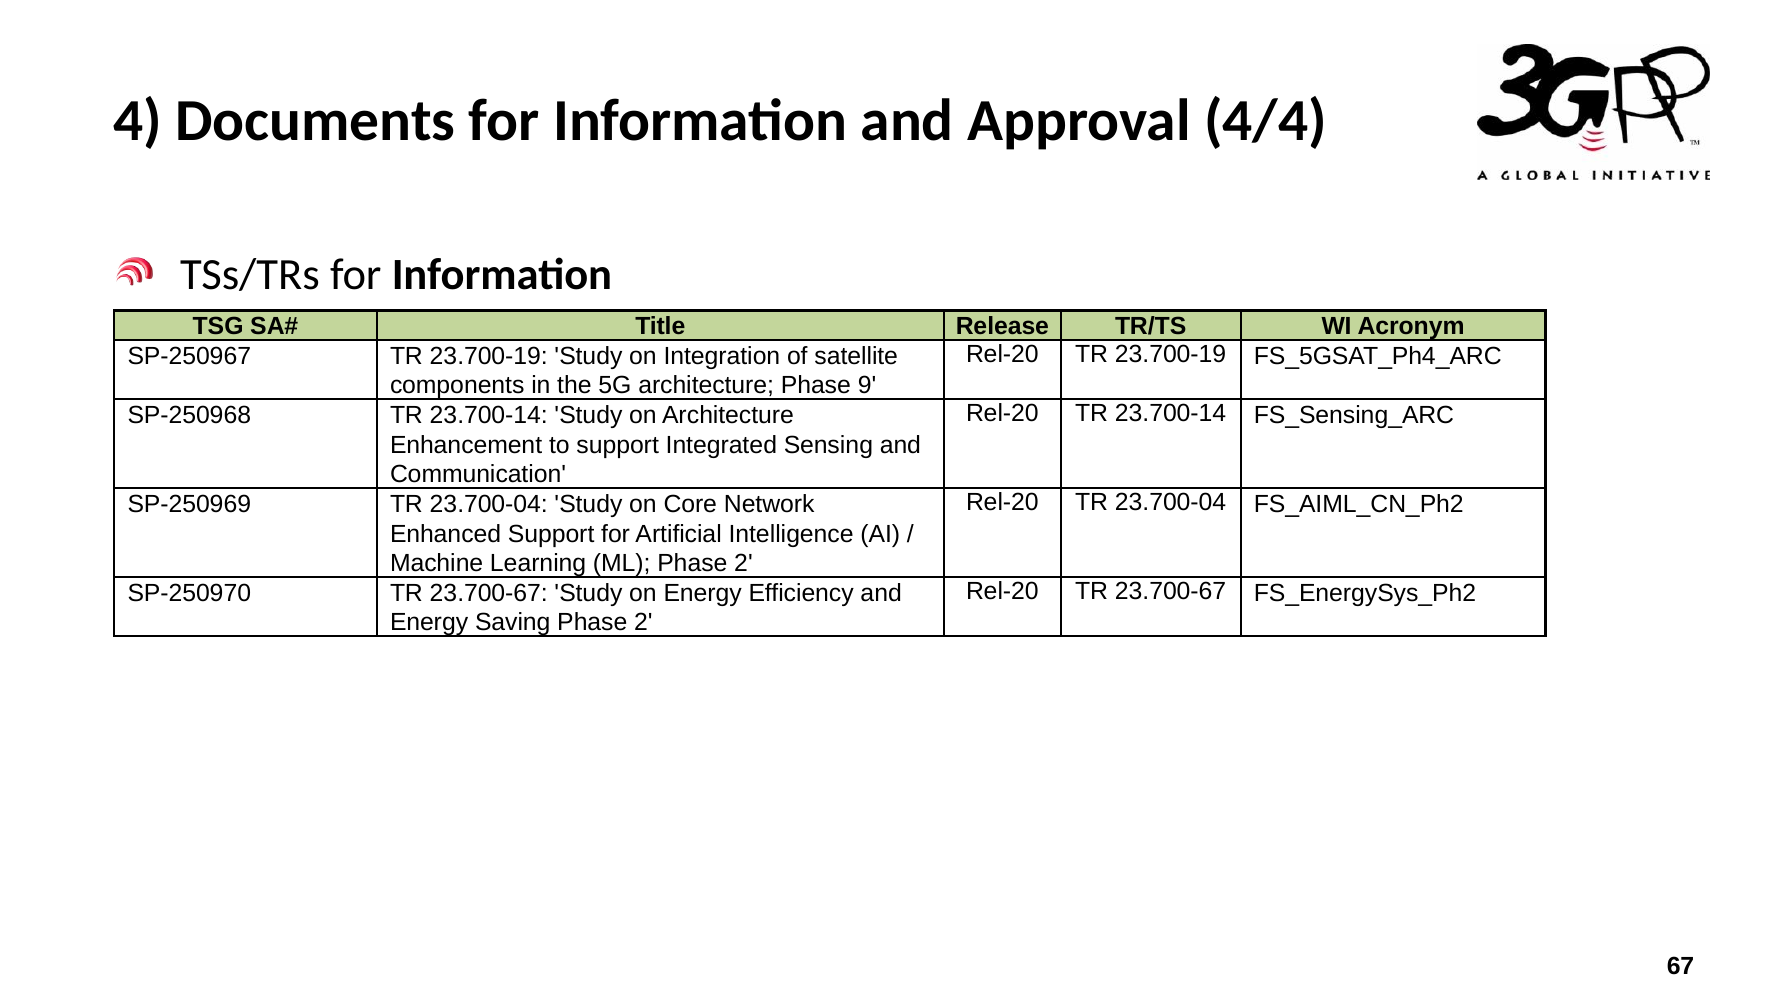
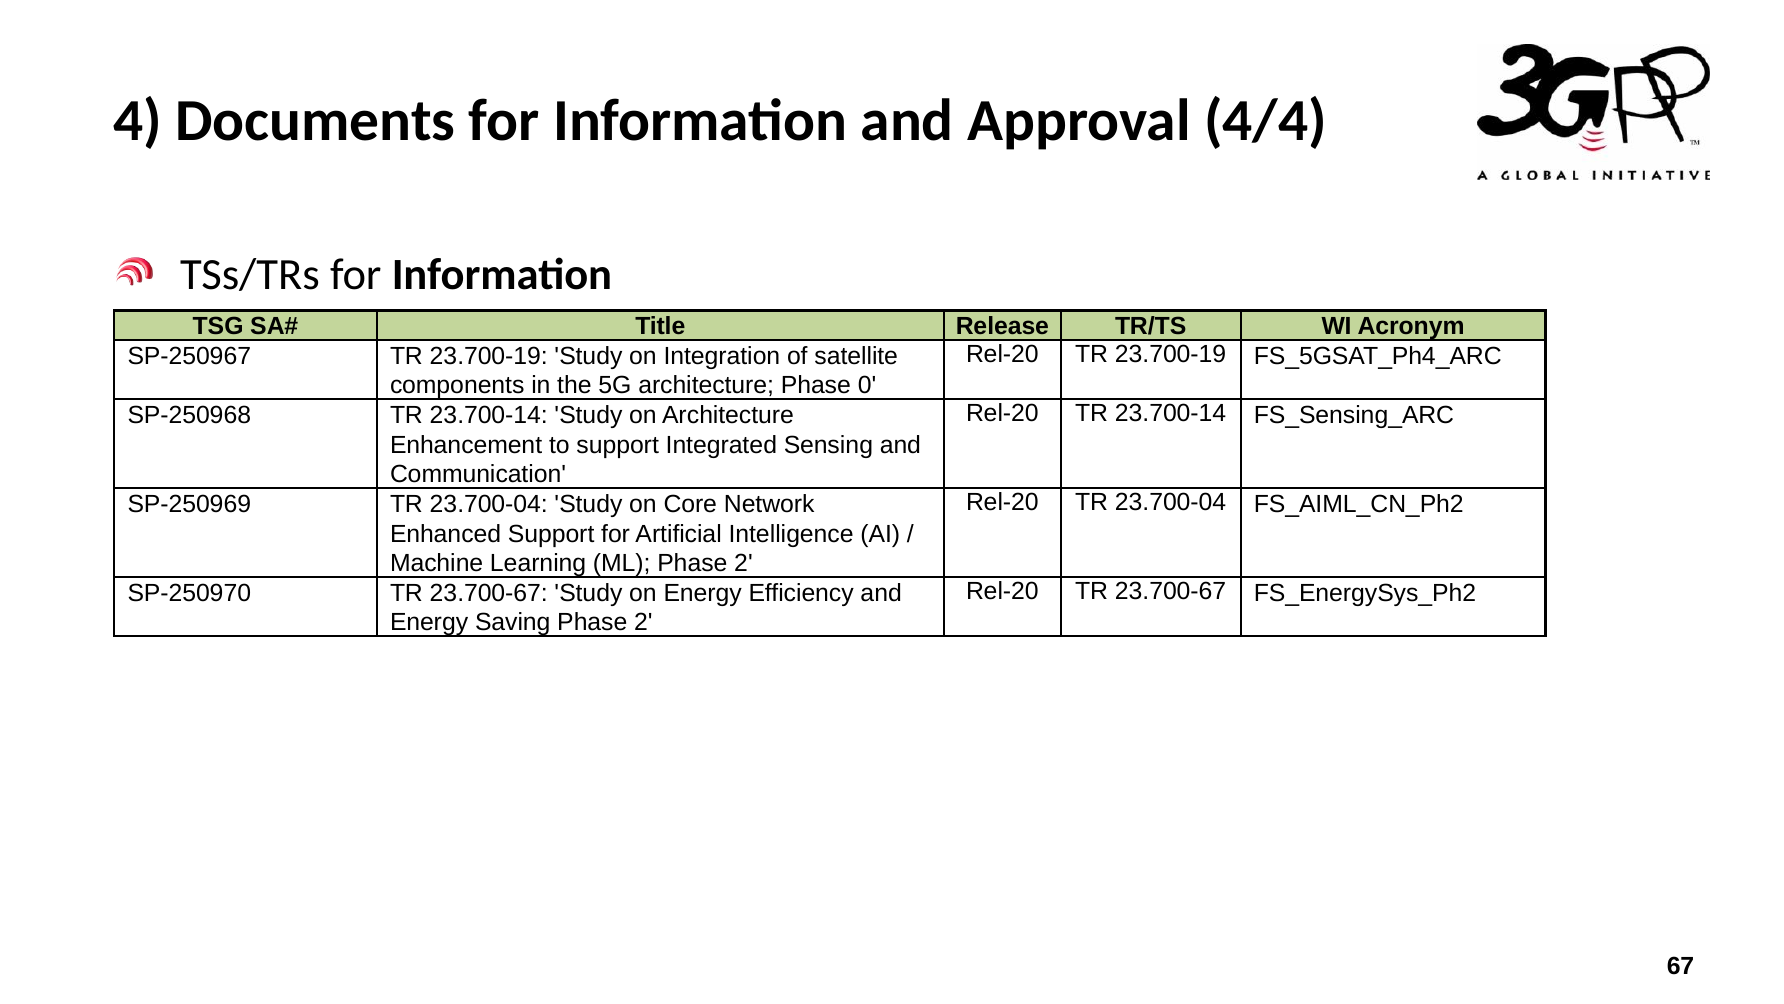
9: 9 -> 0
